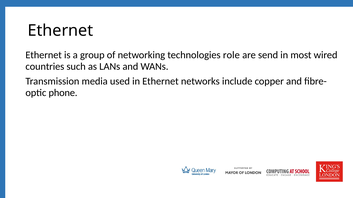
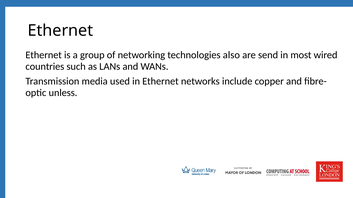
role: role -> also
phone: phone -> unless
